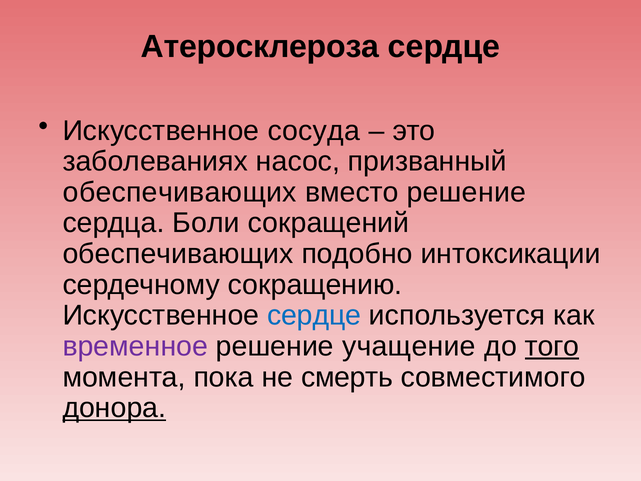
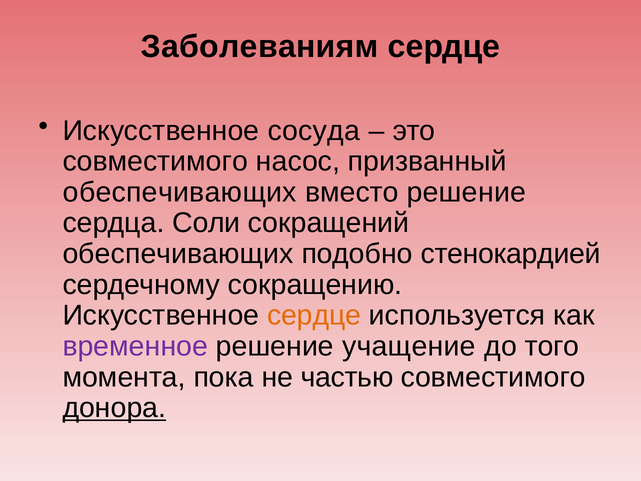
Атеросклероза: Атеросклероза -> Заболеваниям
заболеваниях at (155, 161): заболеваниях -> совместимого
Боли: Боли -> Соли
интоксикации: интоксикации -> стенокардией
сердце at (314, 315) colour: blue -> orange
того underline: present -> none
смерть: смерть -> частью
